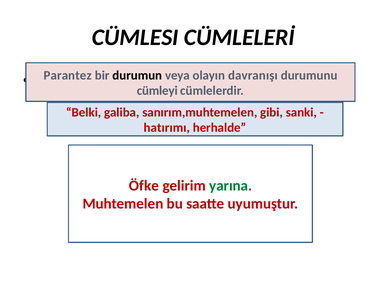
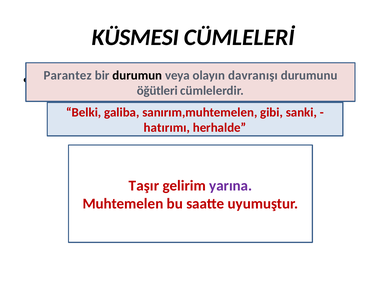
CÜMLESI: CÜMLESI -> KÜSMESI
cümleyi: cümleyi -> öğütleri
Öfke: Öfke -> Taşır
yarına colour: green -> purple
